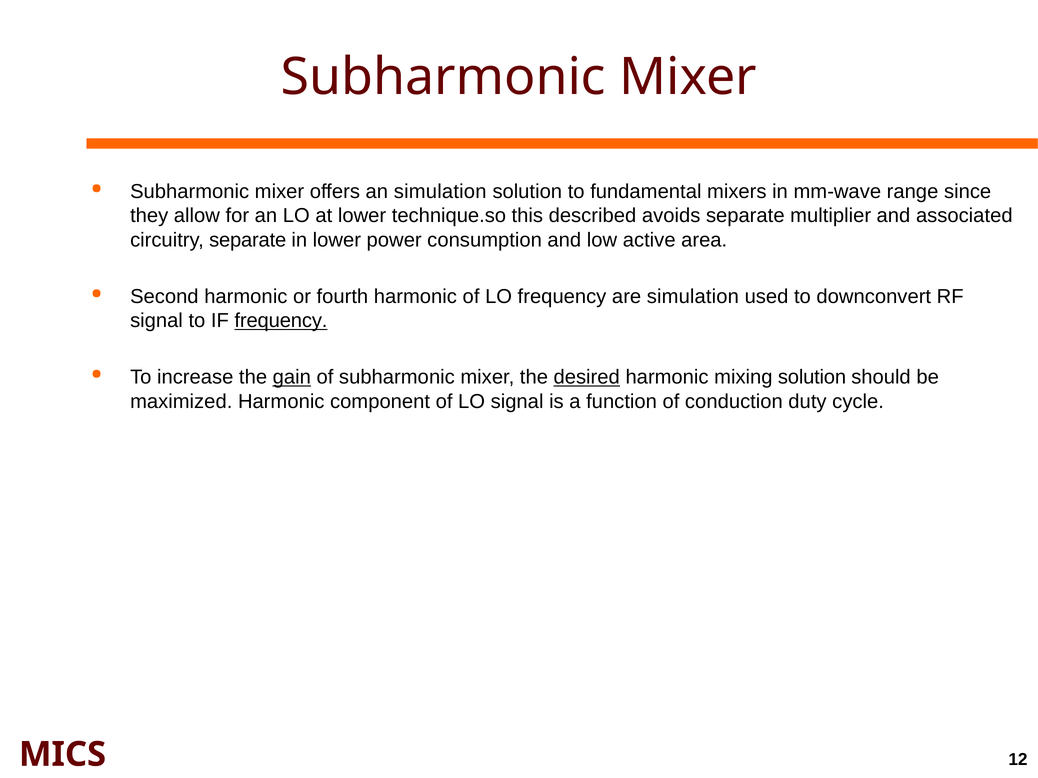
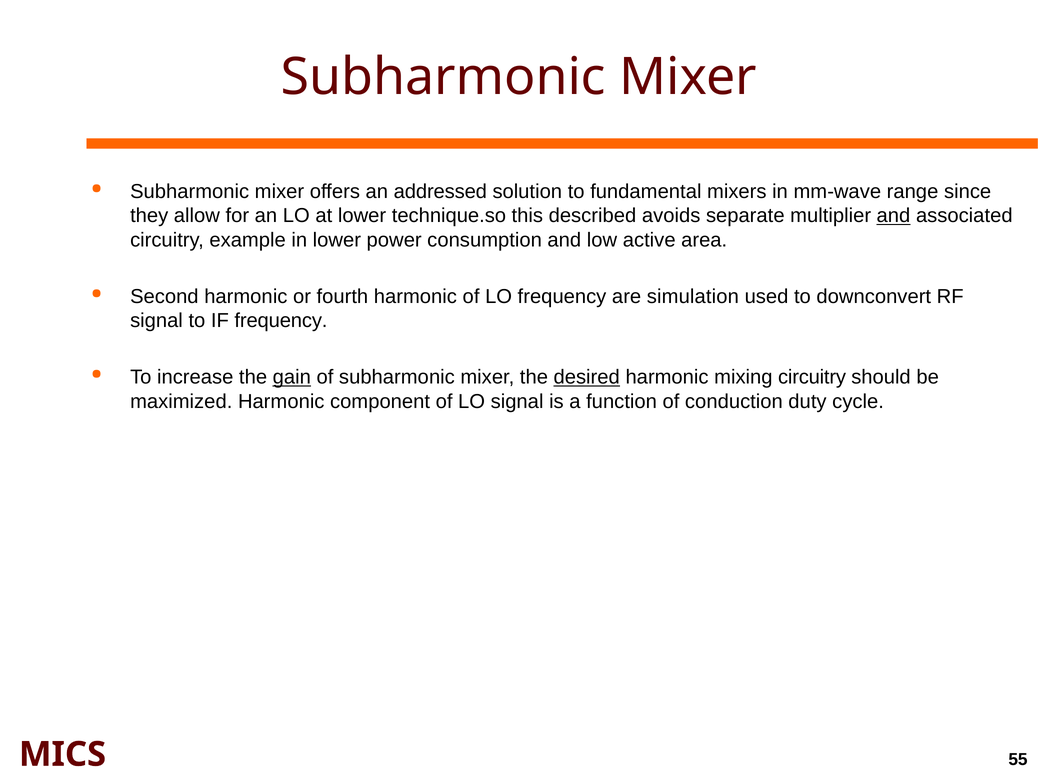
an simulation: simulation -> addressed
and at (893, 216) underline: none -> present
circuitry separate: separate -> example
frequency at (281, 321) underline: present -> none
mixing solution: solution -> circuitry
12: 12 -> 55
